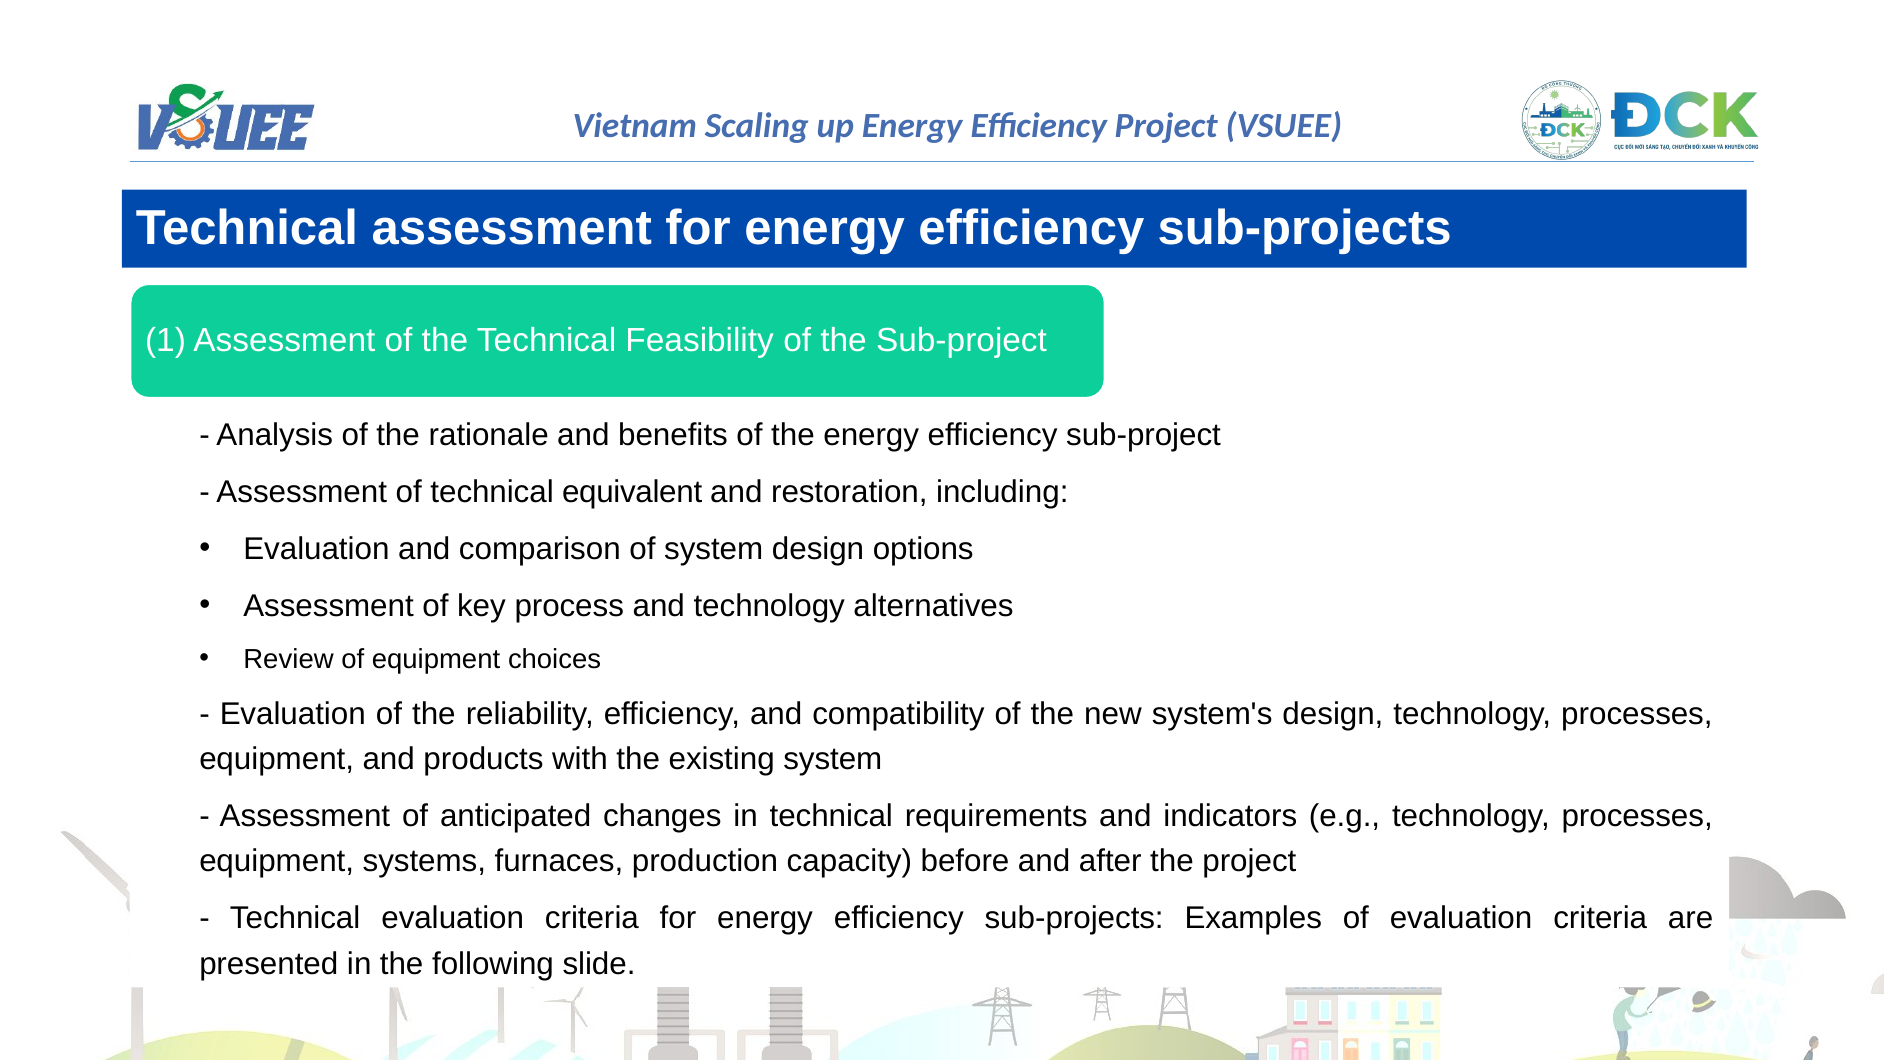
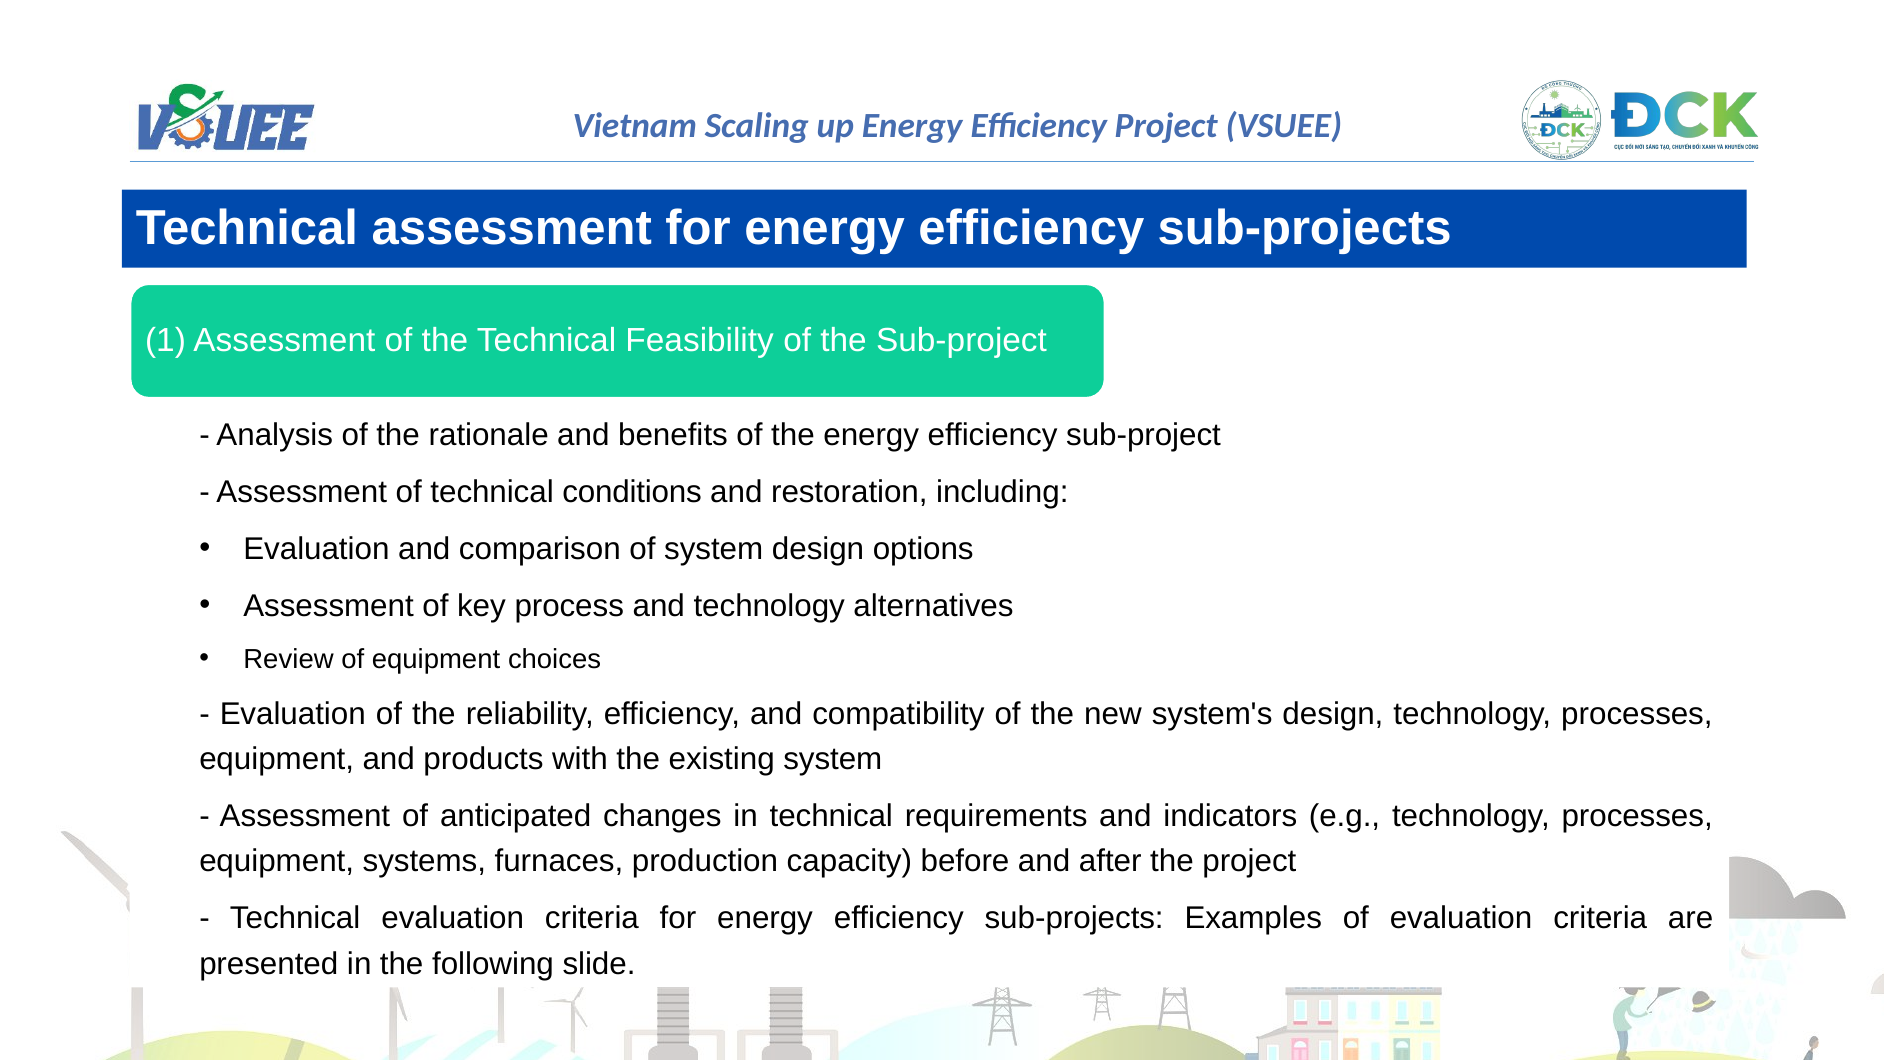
equivalent: equivalent -> conditions
